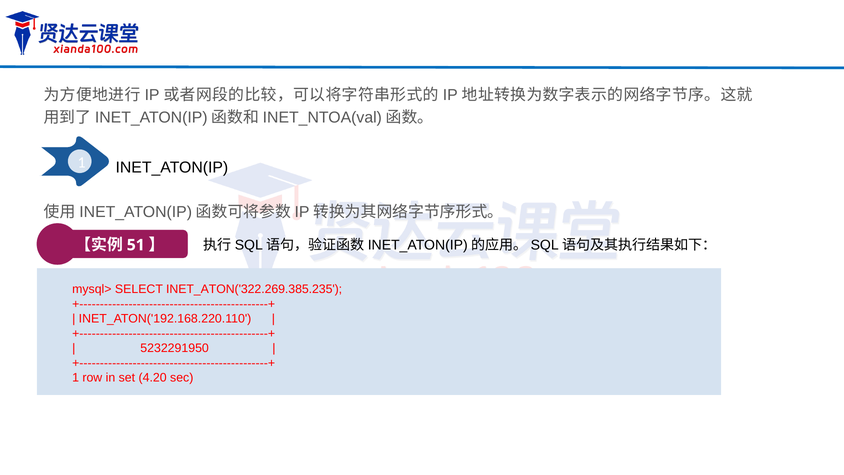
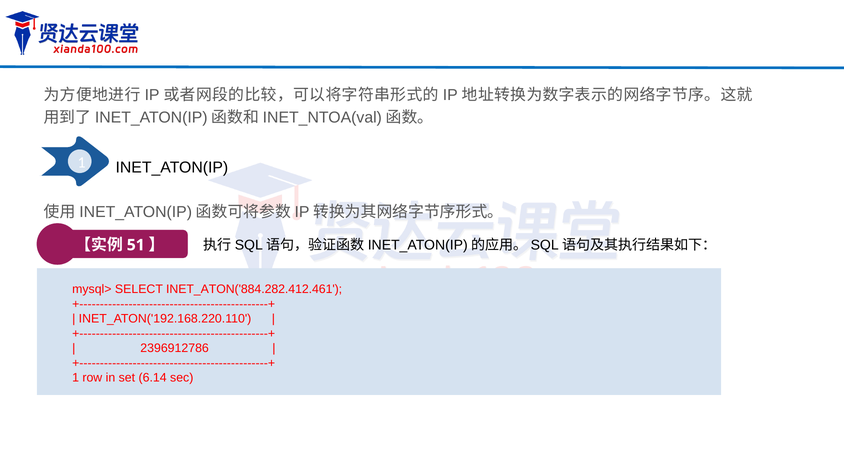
INET_ATON('322.269.385.235: INET_ATON('322.269.385.235 -> INET_ATON('884.282.412.461
5232291950: 5232291950 -> 2396912786
4.20: 4.20 -> 6.14
